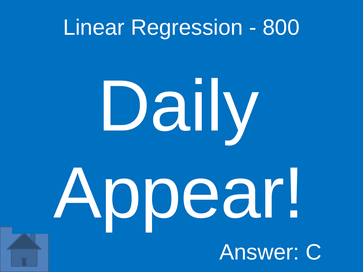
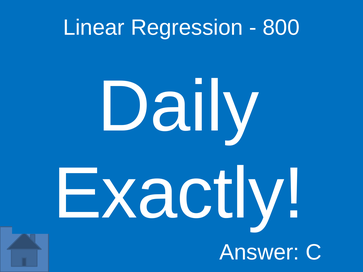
Appear: Appear -> Exactly
